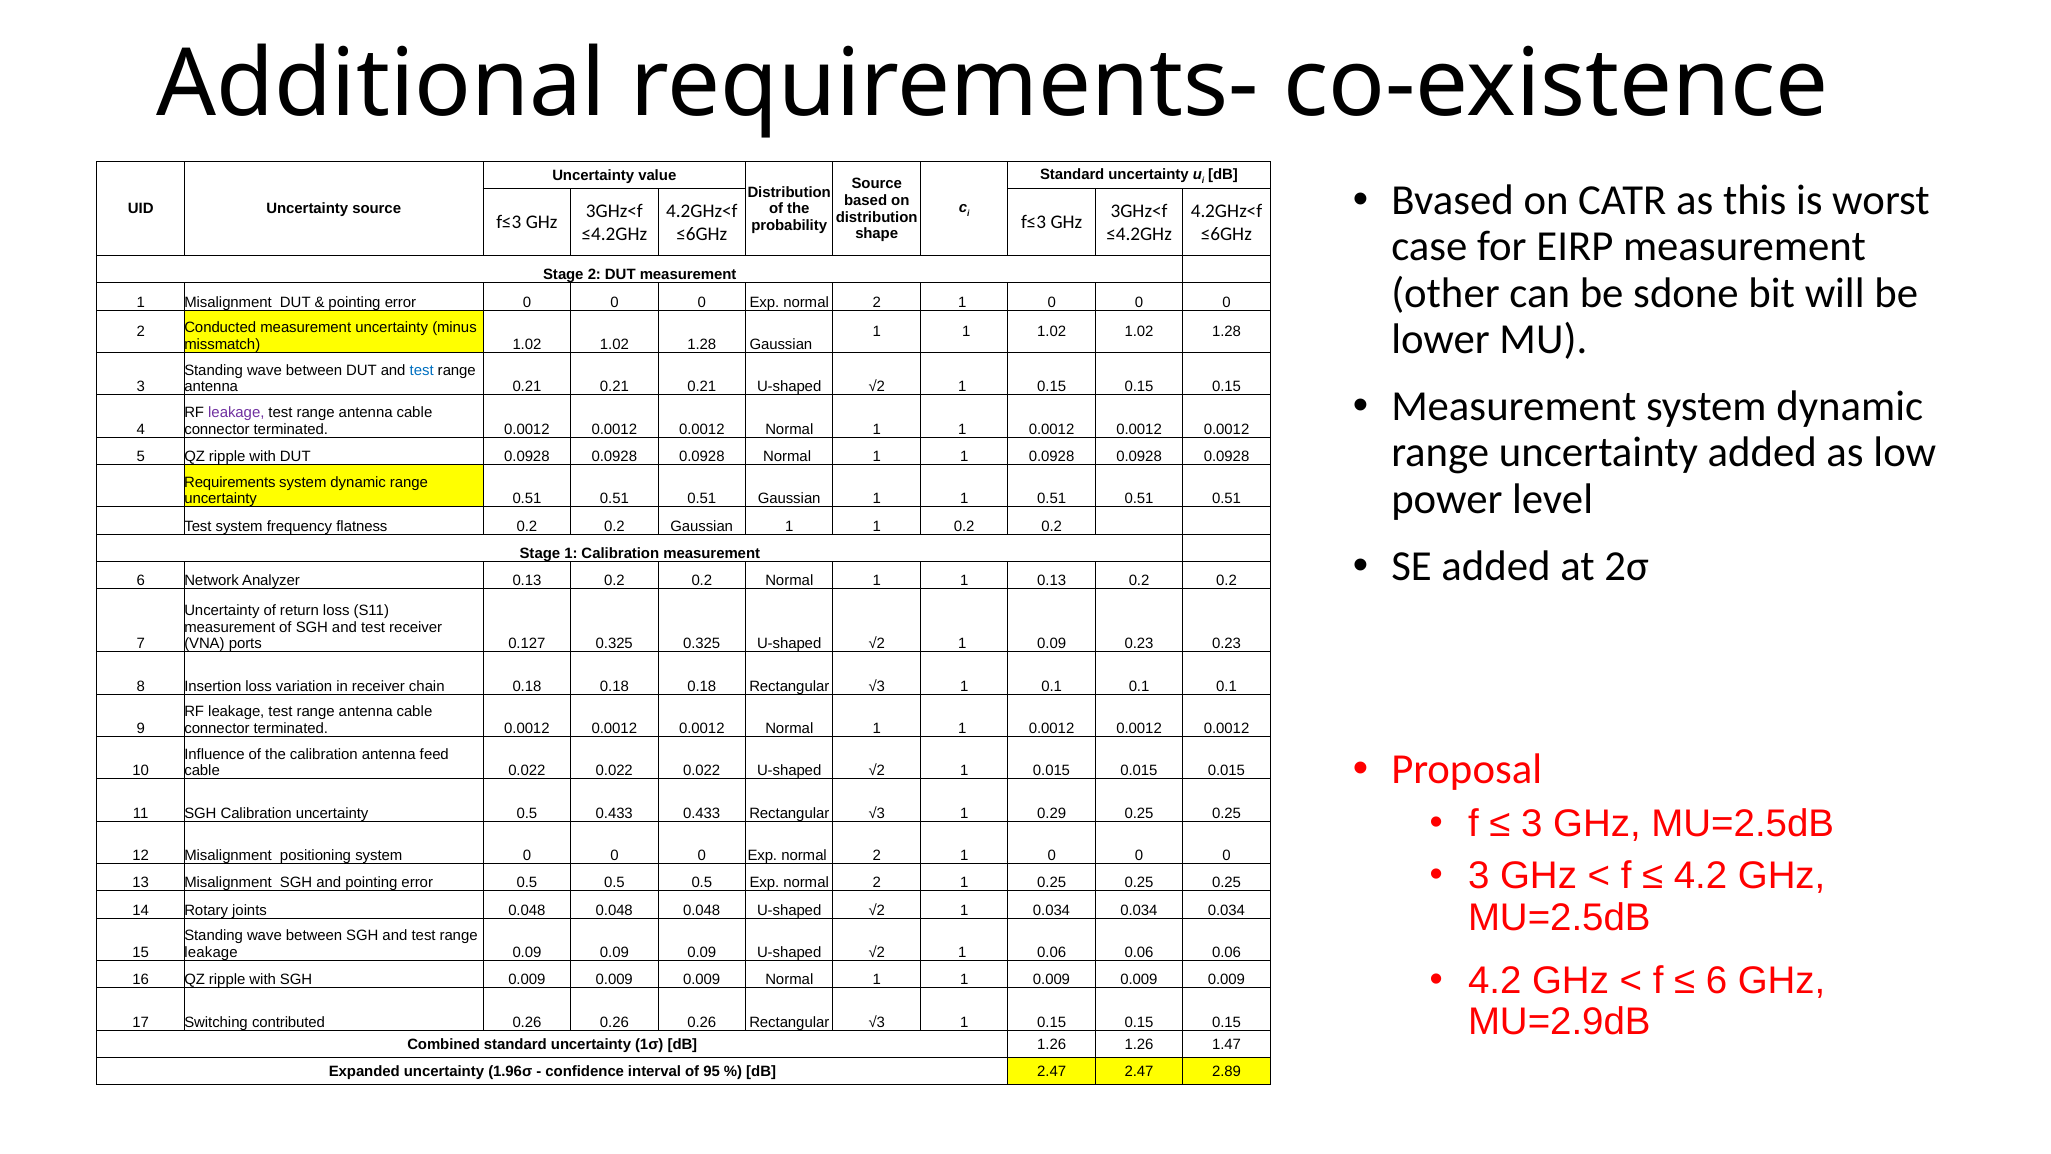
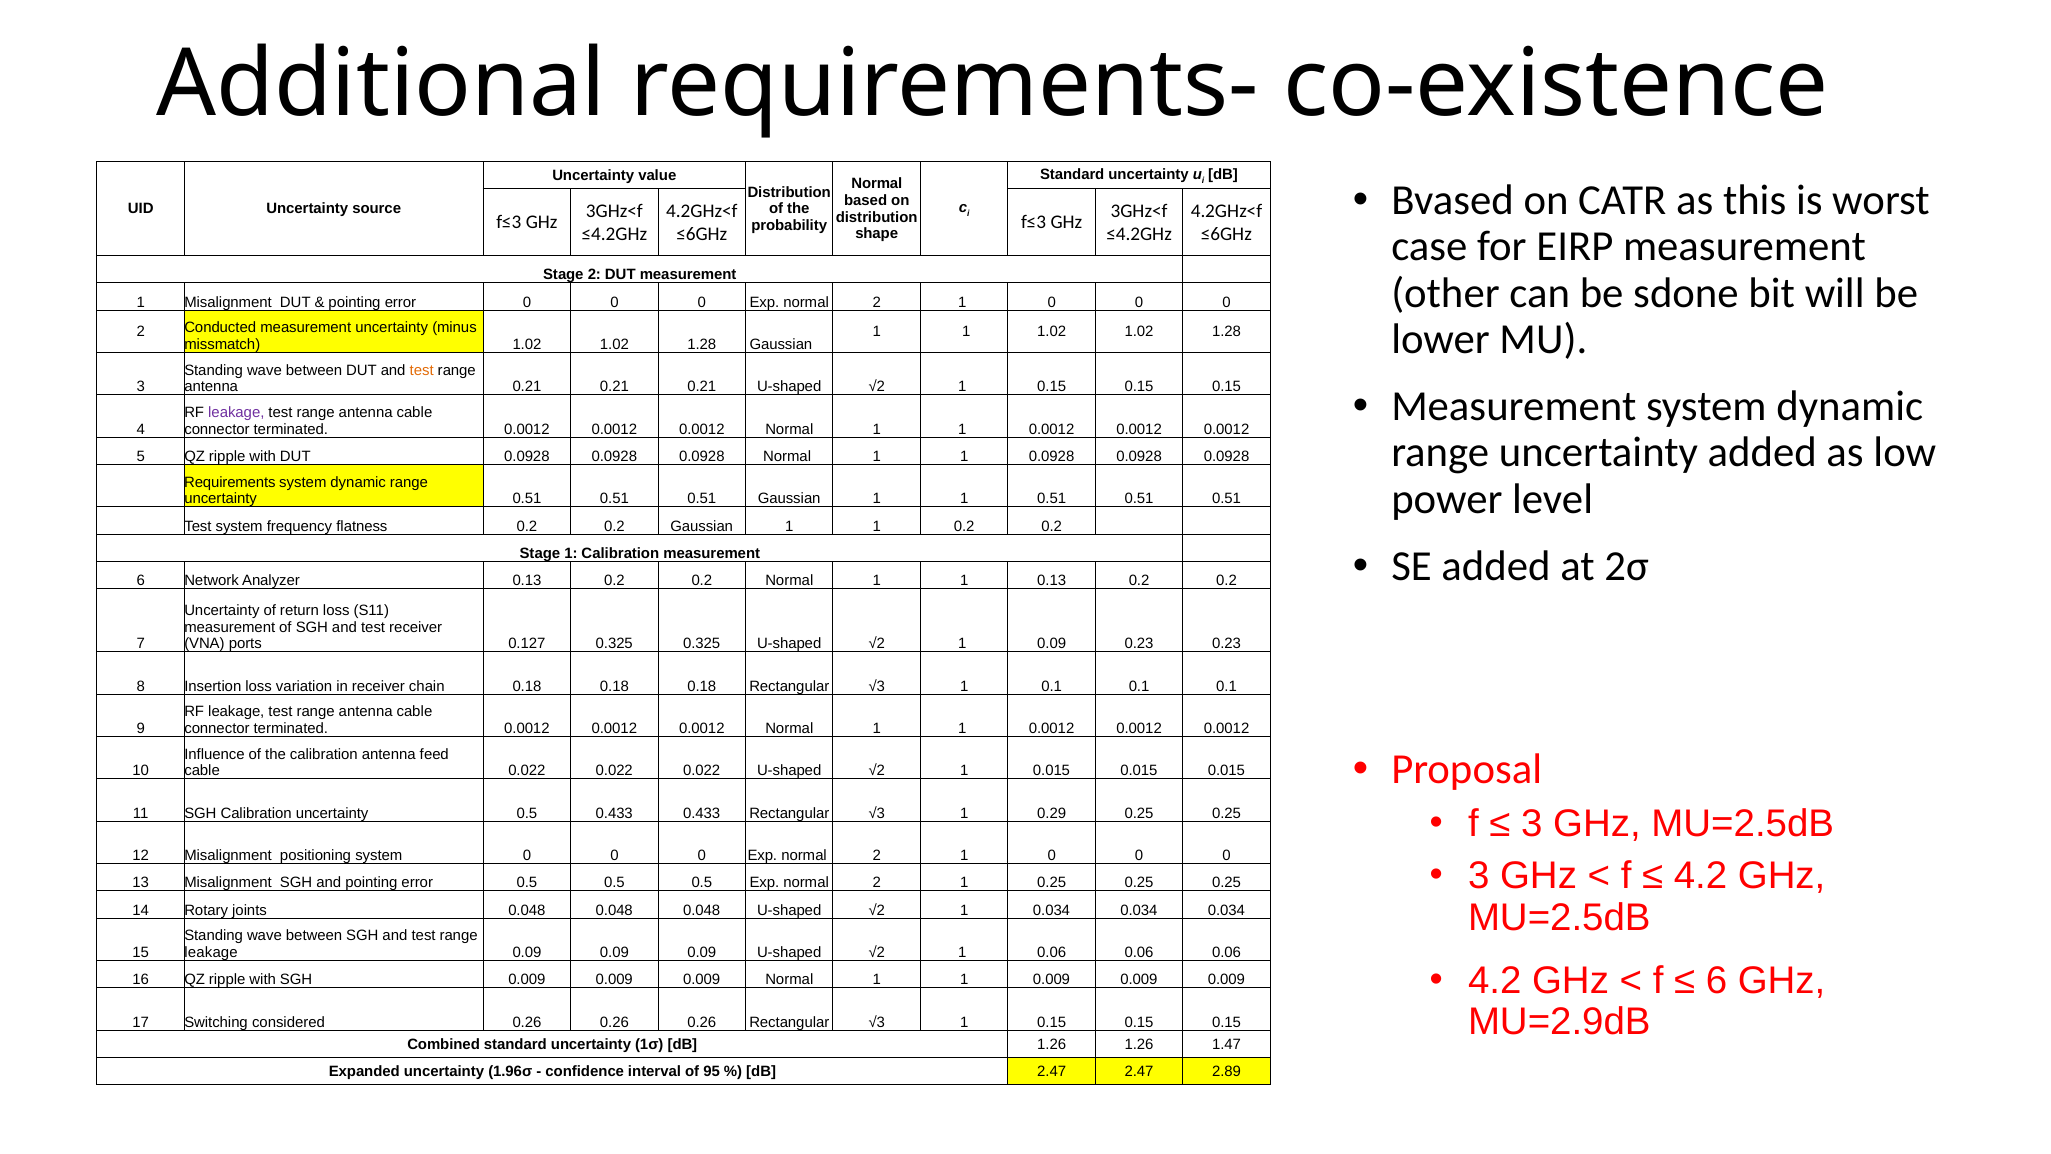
Source at (877, 184): Source -> Normal
test at (422, 370) colour: blue -> orange
contributed: contributed -> considered
